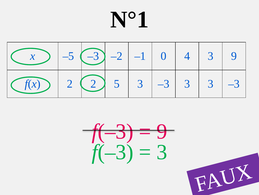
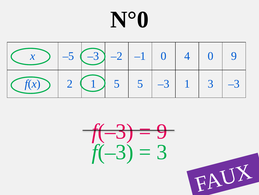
N°1: N°1 -> N°0
4 3: 3 -> 0
2 2: 2 -> 1
5 3: 3 -> 5
–3 3: 3 -> 1
